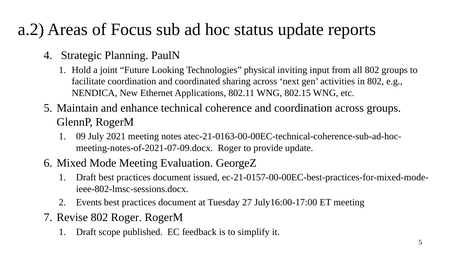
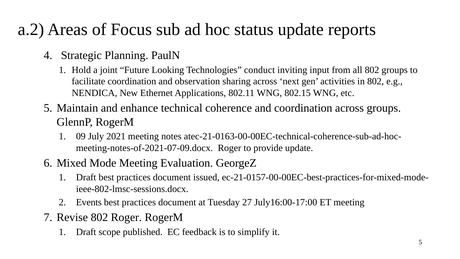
physical: physical -> conduct
coordinated: coordinated -> observation
